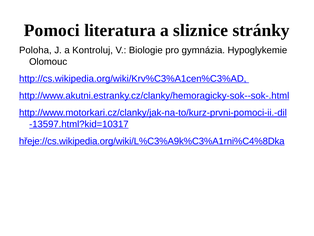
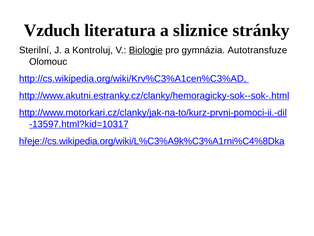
Pomoci: Pomoci -> Vzduch
Poloha: Poloha -> Sterilní
Biologie underline: none -> present
Hypoglykemie: Hypoglykemie -> Autotransfuze
